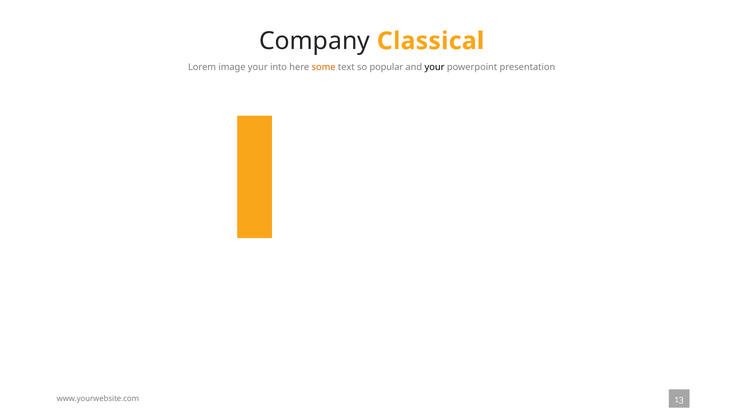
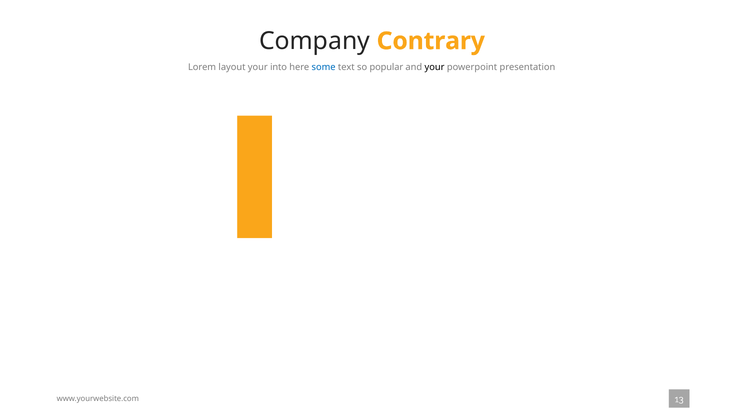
Classical: Classical -> Contrary
image: image -> layout
some colour: orange -> blue
